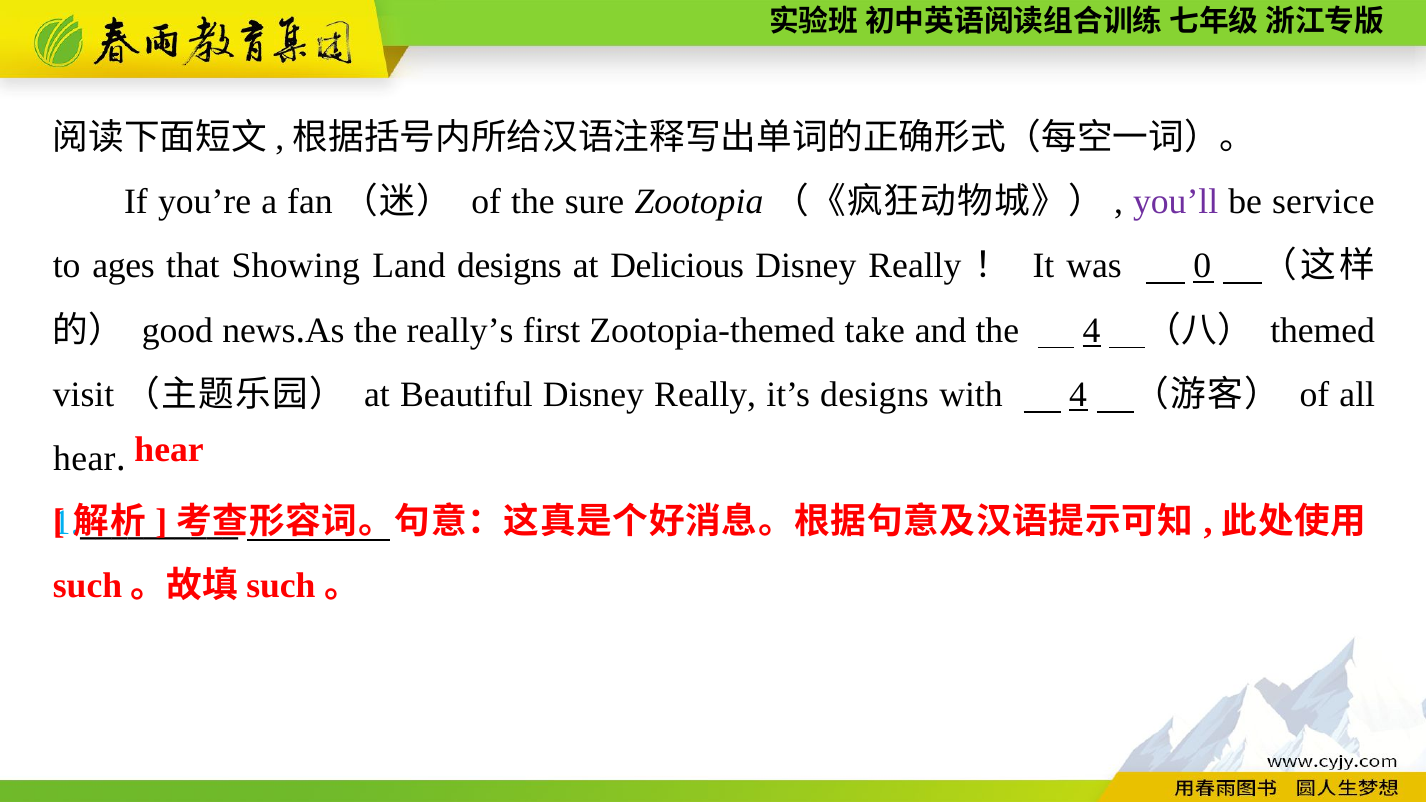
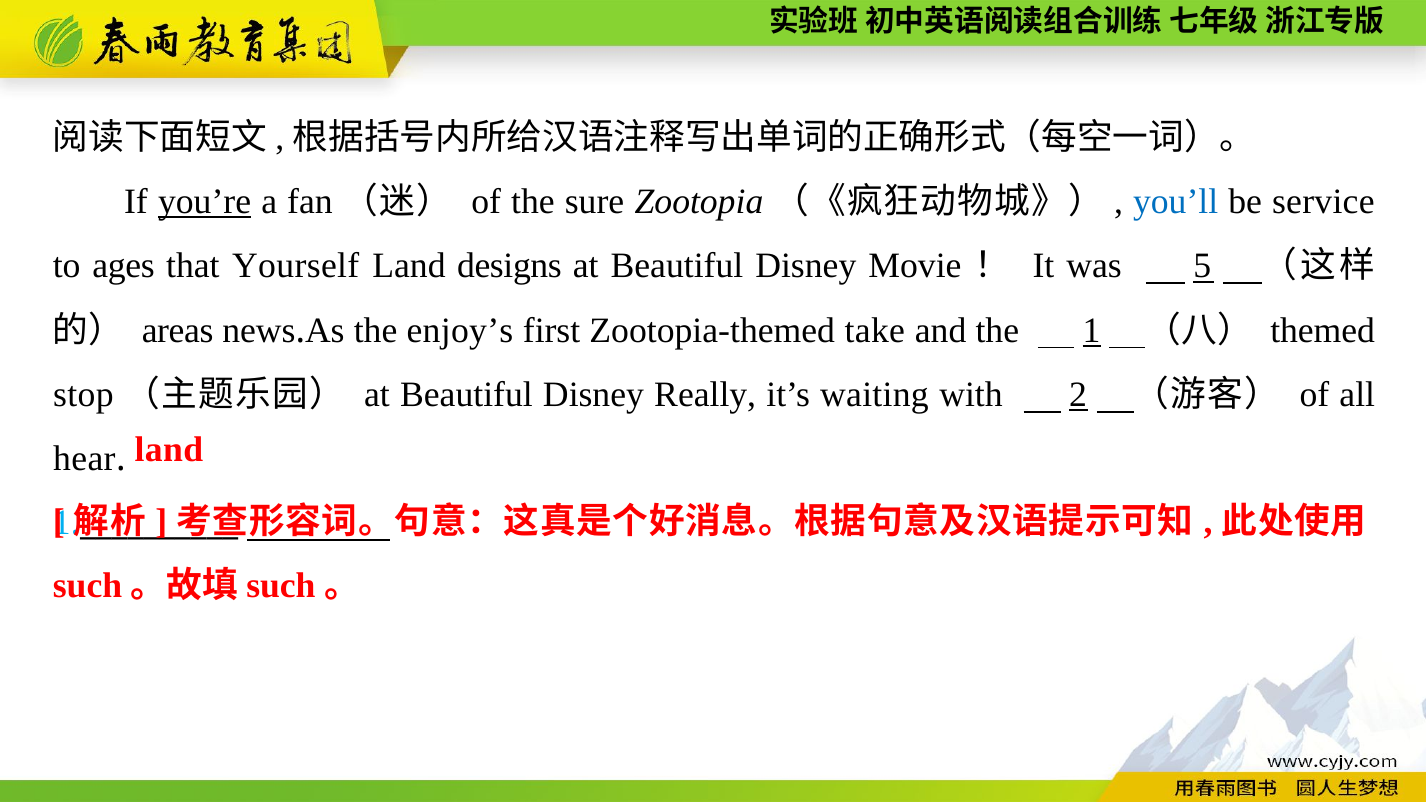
you’re underline: none -> present
you’ll colour: purple -> blue
Showing: Showing -> Yourself
Delicious at (677, 266): Delicious -> Beautiful
Really at (915, 266): Really -> Movie
0: 0 -> 5
good: good -> areas
really’s: really’s -> enjoy’s
the 4: 4 -> 1
visit: visit -> stop
it’s designs: designs -> waiting
with 4: 4 -> 2
hear at (169, 450): hear -> land
